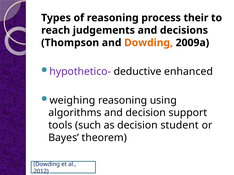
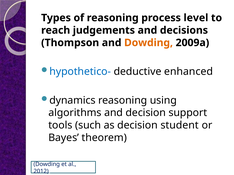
their: their -> level
hypothetico- colour: purple -> blue
weighing: weighing -> dynamics
